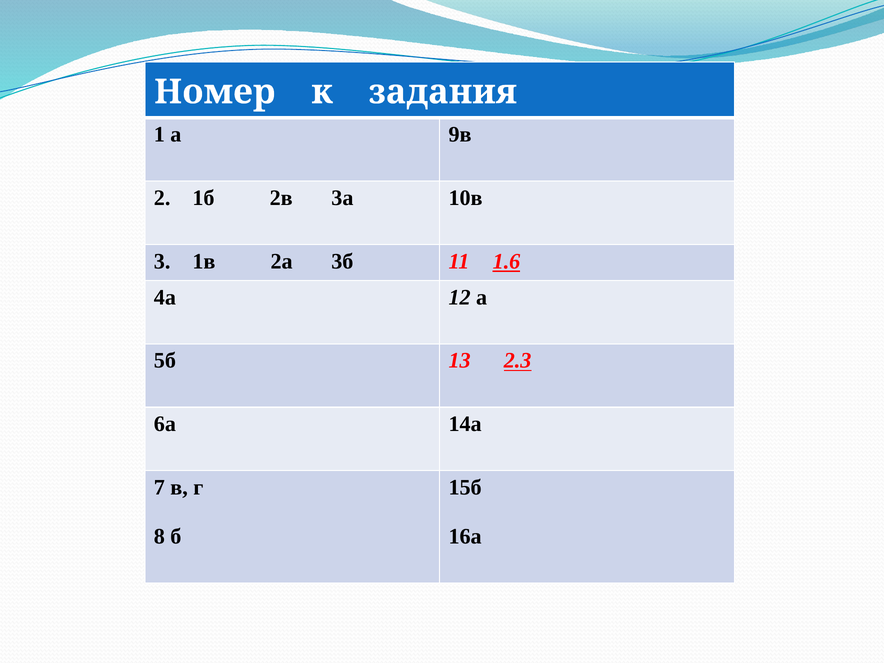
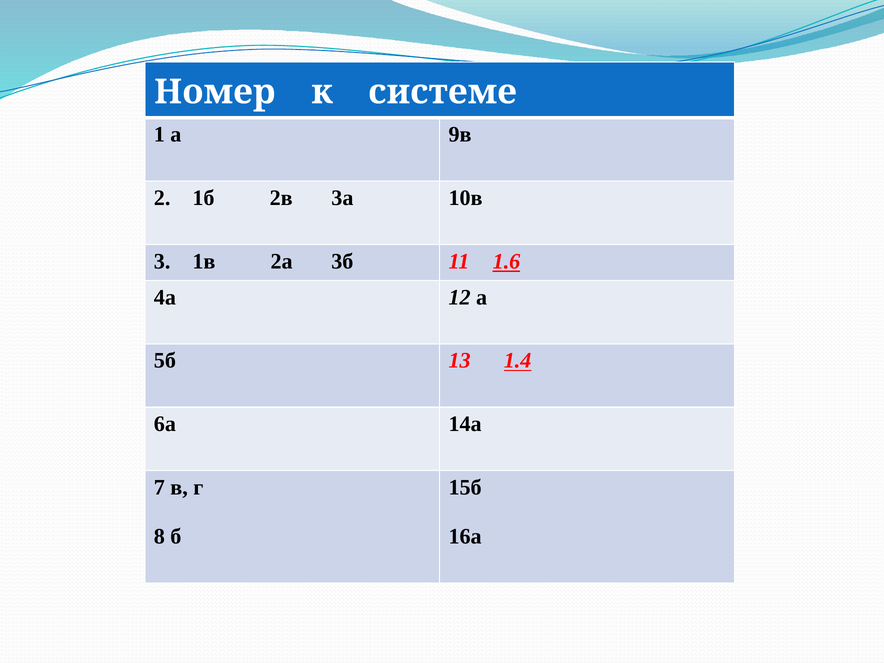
задания: задания -> системе
2.3: 2.3 -> 1.4
